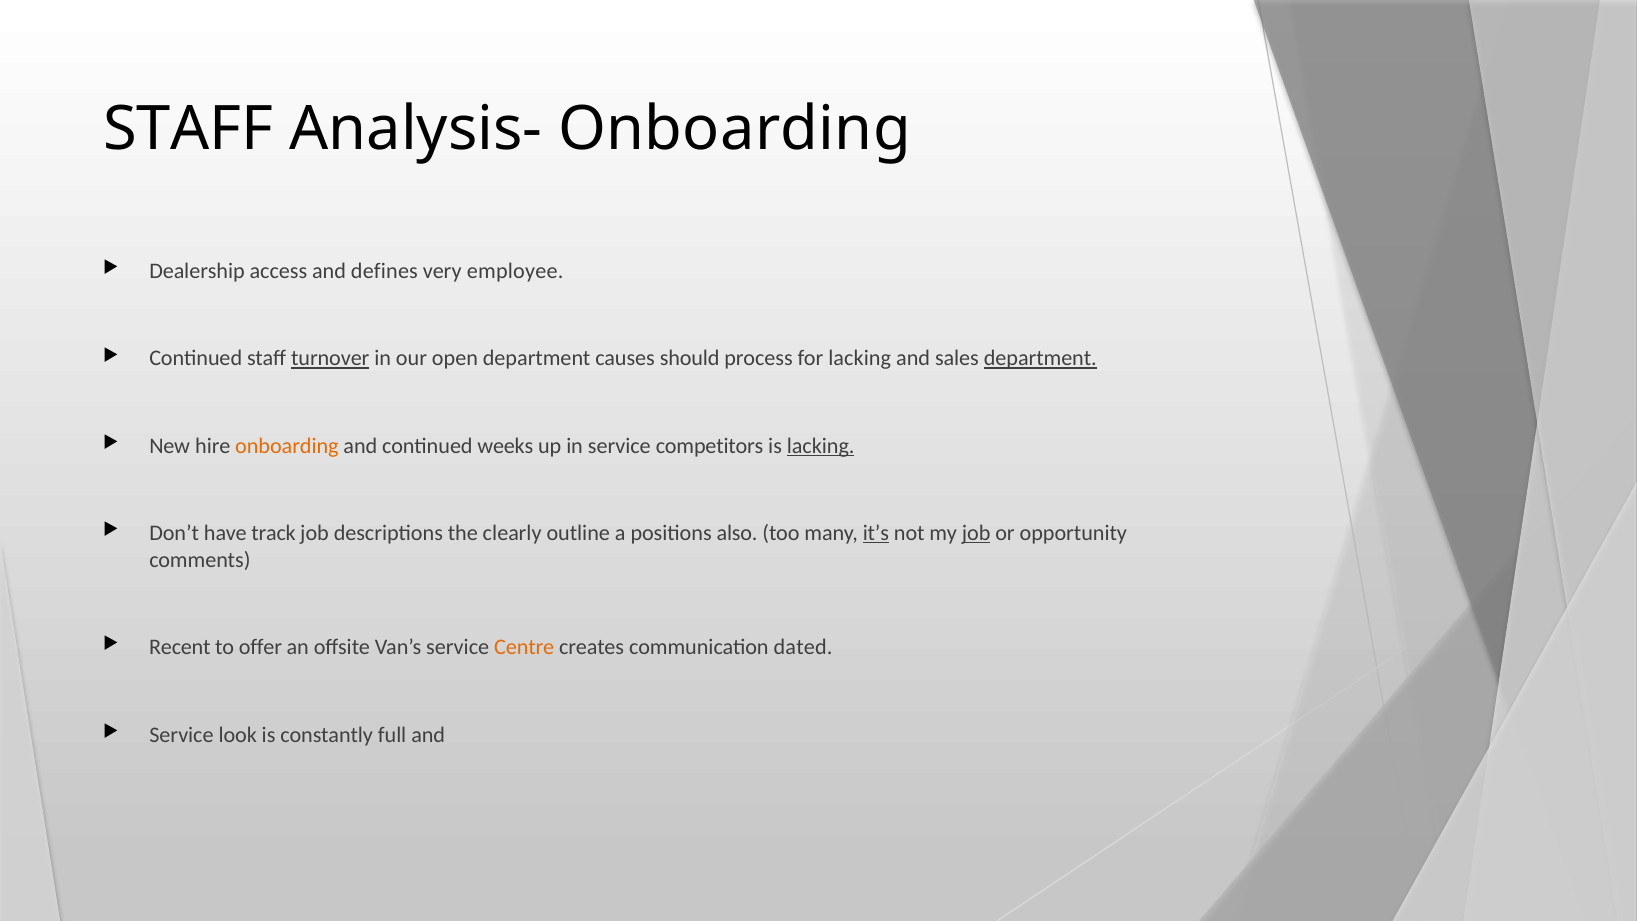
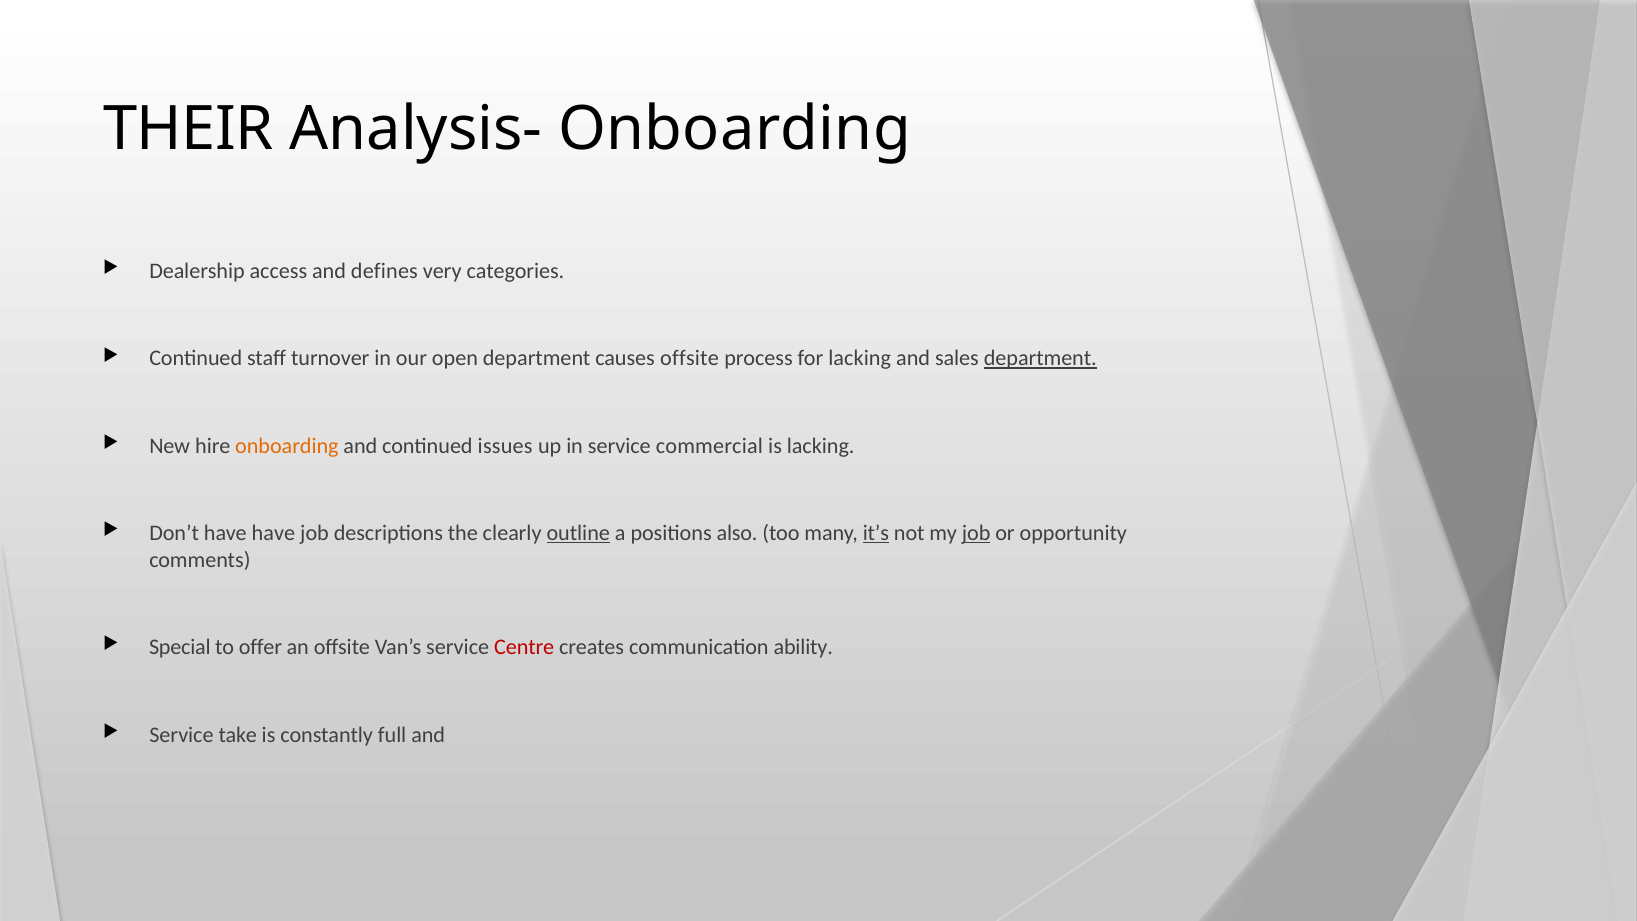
STAFF at (188, 129): STAFF -> THEIR
employee: employee -> categories
turnover underline: present -> none
causes should: should -> offsite
weeks: weeks -> issues
competitors: competitors -> commercial
lacking at (821, 446) underline: present -> none
have track: track -> have
outline underline: none -> present
Recent: Recent -> Special
Centre colour: orange -> red
dated: dated -> ability
look: look -> take
